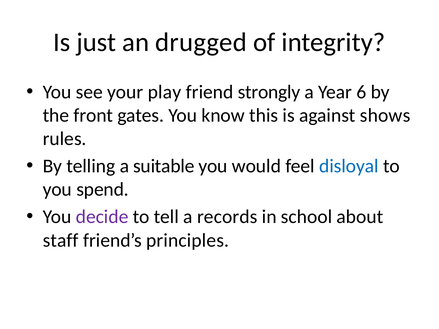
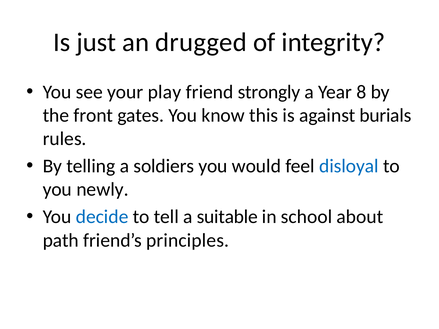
6: 6 -> 8
shows: shows -> burials
suitable: suitable -> soldiers
spend: spend -> newly
decide colour: purple -> blue
records: records -> suitable
staff: staff -> path
